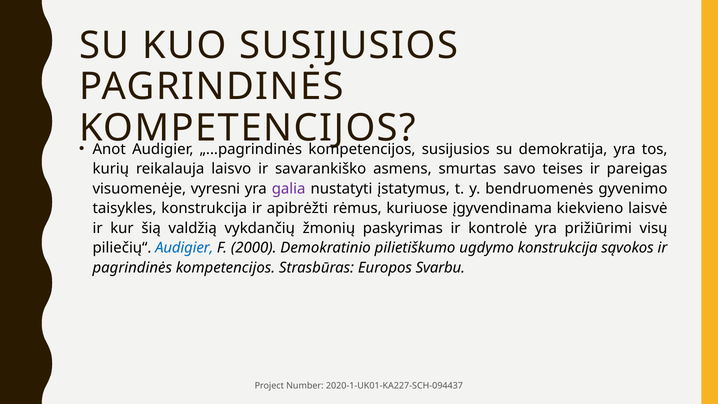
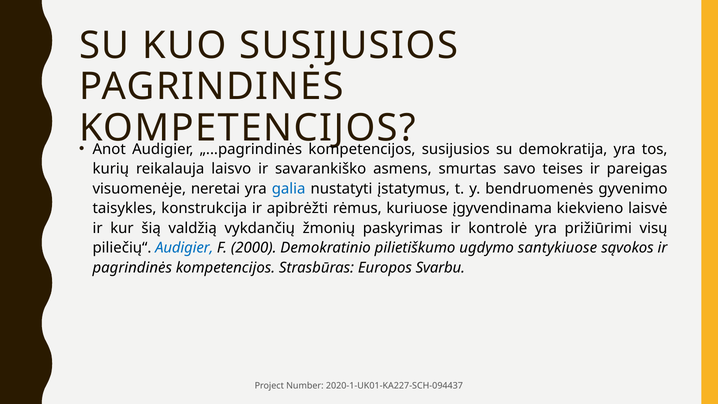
vyresni: vyresni -> neretai
galia colour: purple -> blue
ugdymo konstrukcija: konstrukcija -> santykiuose
